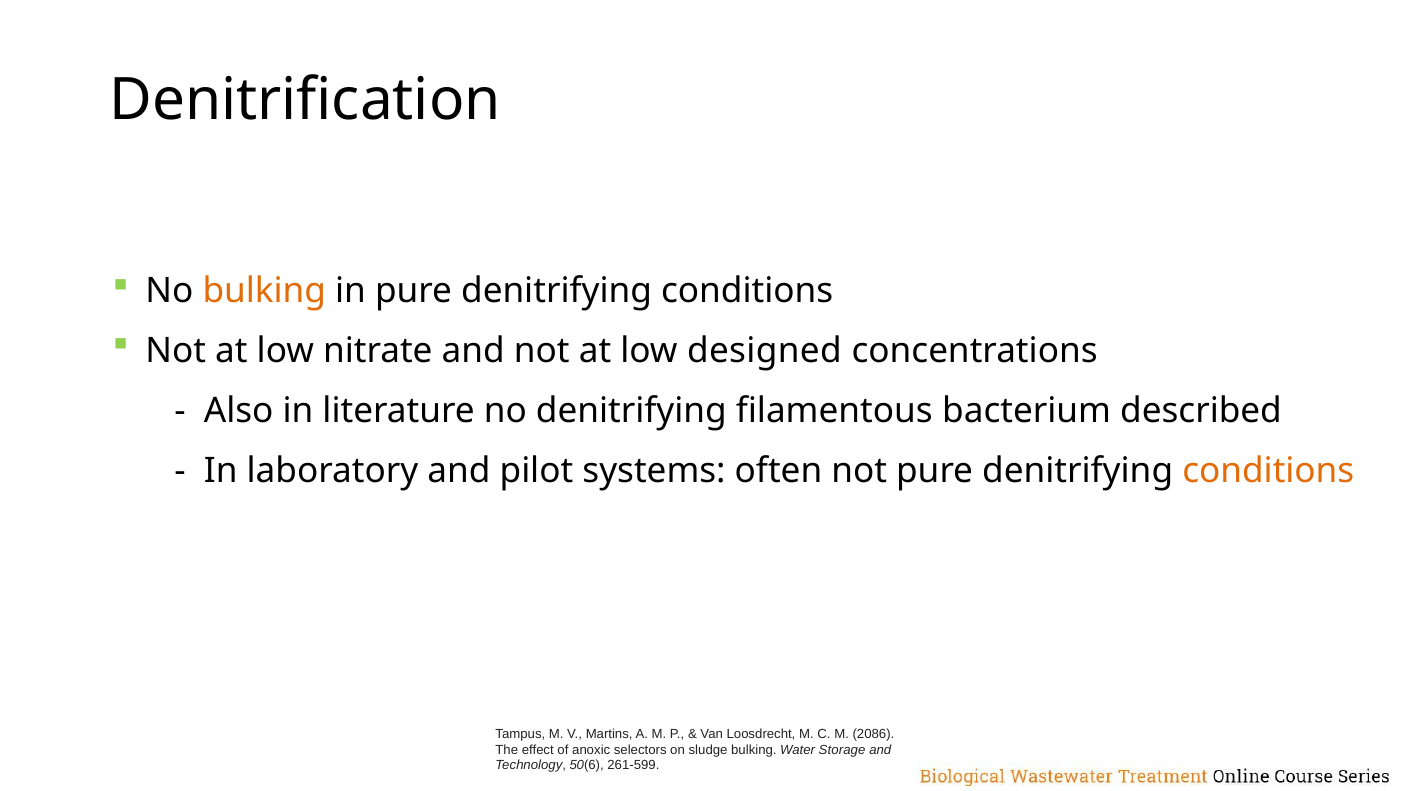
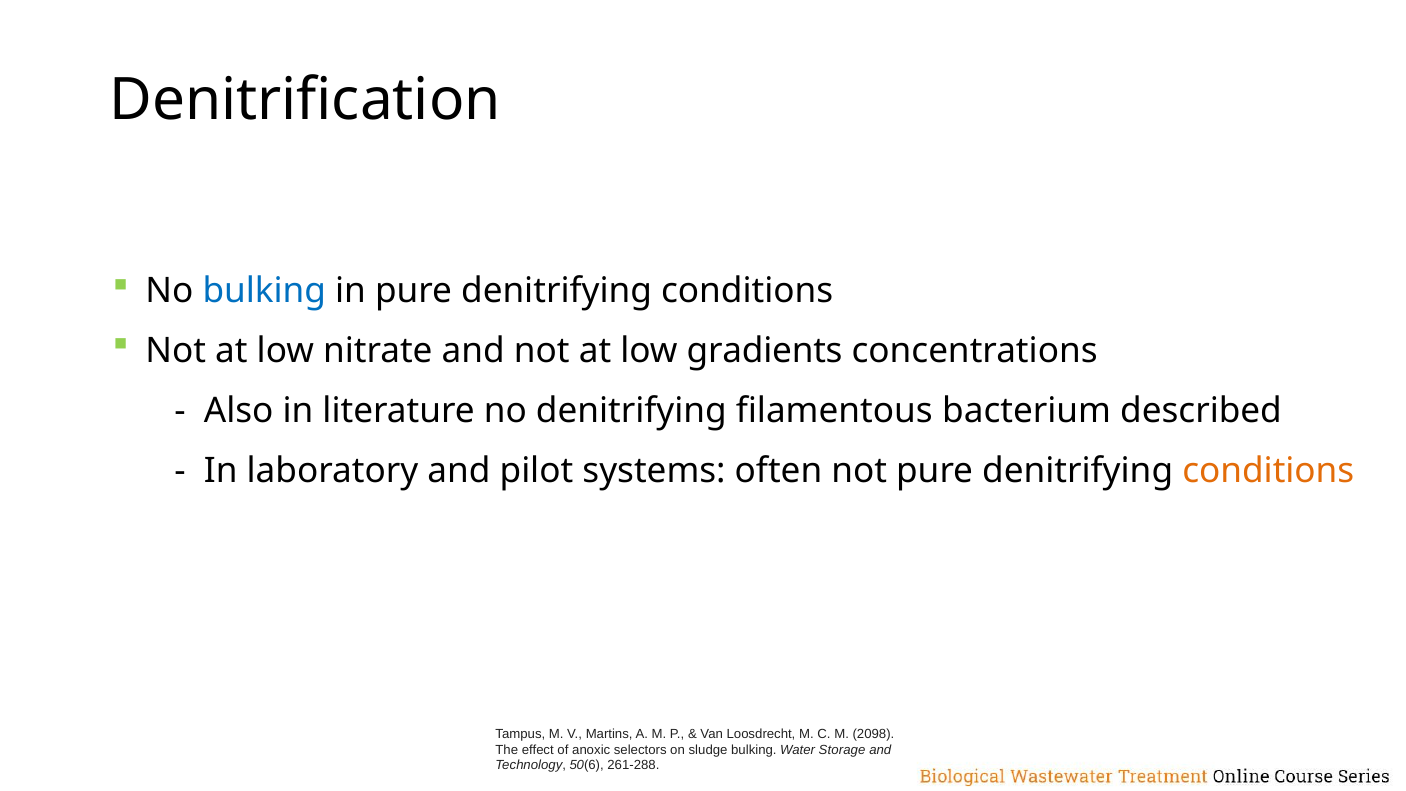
bulking at (264, 291) colour: orange -> blue
designed: designed -> gradients
2086: 2086 -> 2098
261-599: 261-599 -> 261-288
